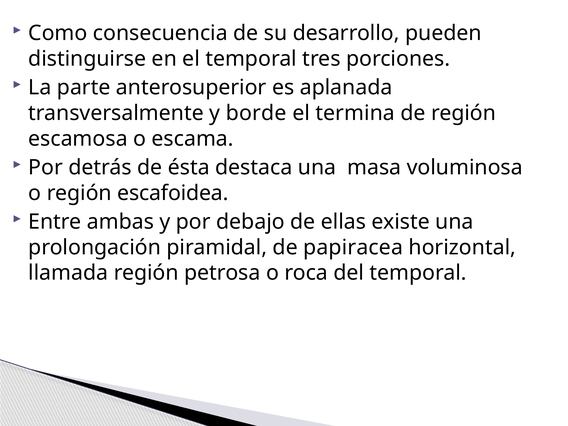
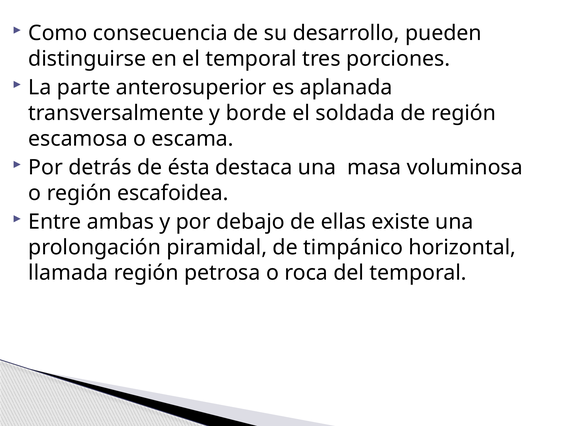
termina: termina -> soldada
papiracea: papiracea -> timpánico
